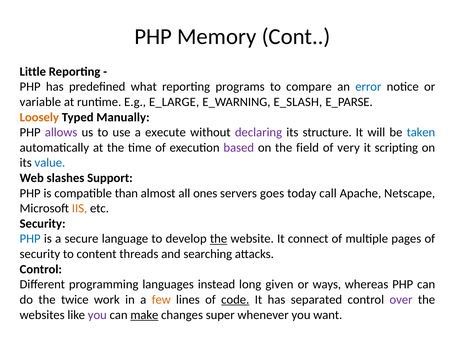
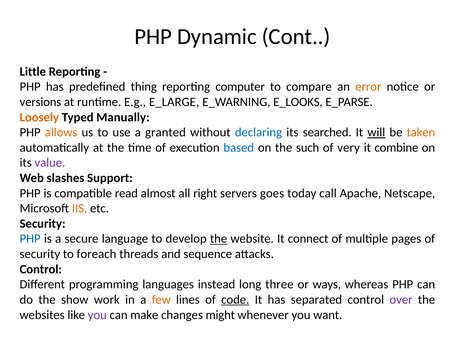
Memory: Memory -> Dynamic
what: what -> thing
programs: programs -> computer
error colour: blue -> orange
variable: variable -> versions
E_SLASH: E_SLASH -> E_LOOKS
allows colour: purple -> orange
execute: execute -> granted
declaring colour: purple -> blue
structure: structure -> searched
will underline: none -> present
taken colour: blue -> orange
based colour: purple -> blue
field: field -> such
scripting: scripting -> combine
value colour: blue -> purple
than: than -> read
ones: ones -> right
content: content -> foreach
searching: searching -> sequence
given: given -> three
twice: twice -> show
make underline: present -> none
super: super -> might
